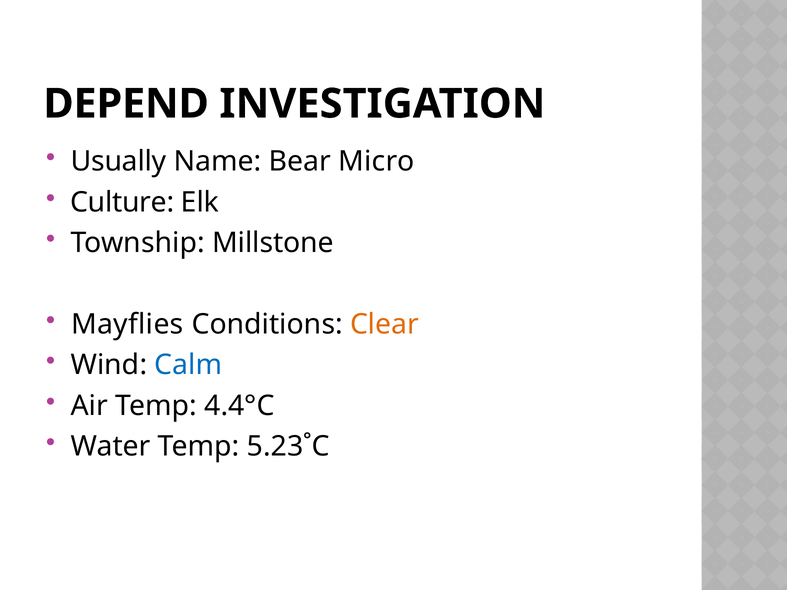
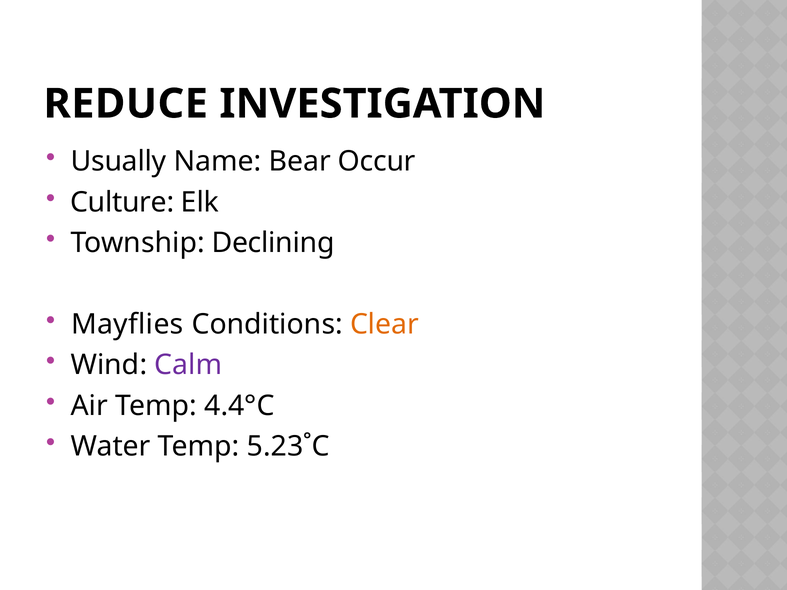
DEPEND: DEPEND -> REDUCE
Micro: Micro -> Occur
Millstone: Millstone -> Declining
Calm colour: blue -> purple
